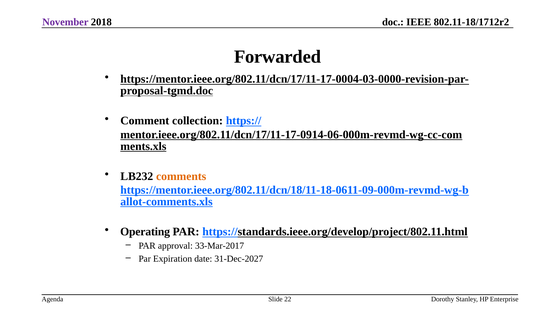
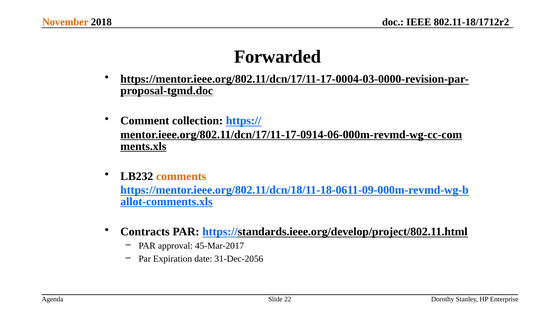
November colour: purple -> orange
Operating: Operating -> Contracts
33-Mar-2017: 33-Mar-2017 -> 45-Mar-2017
31-Dec-2027: 31-Dec-2027 -> 31-Dec-2056
